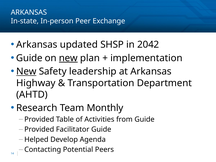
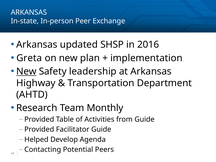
2042: 2042 -> 2016
Guide at (29, 58): Guide -> Greta
new at (68, 58) underline: present -> none
